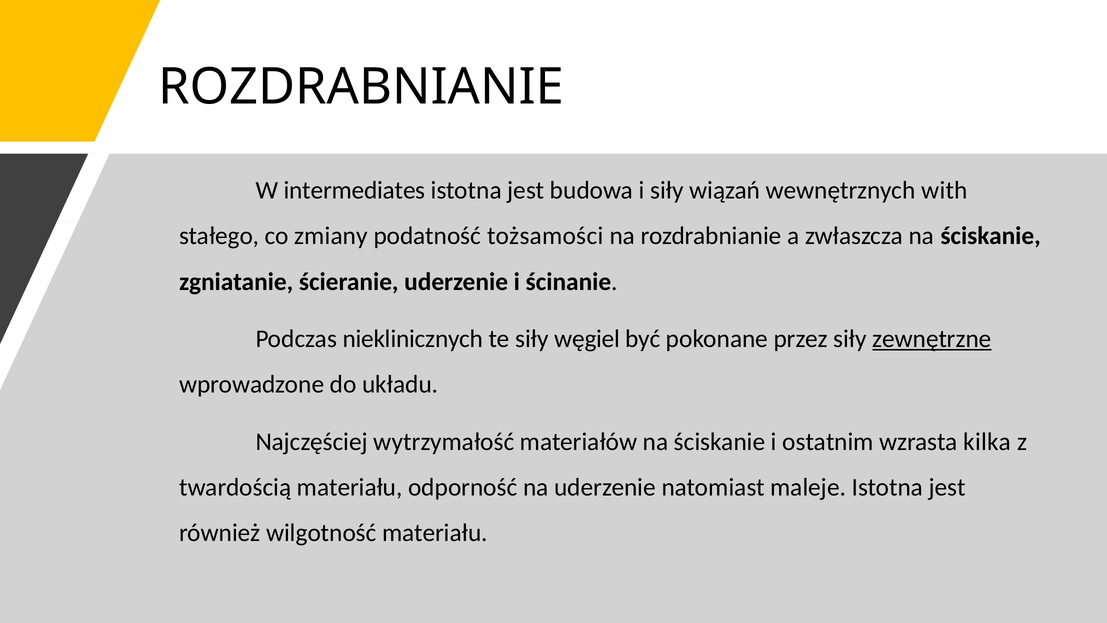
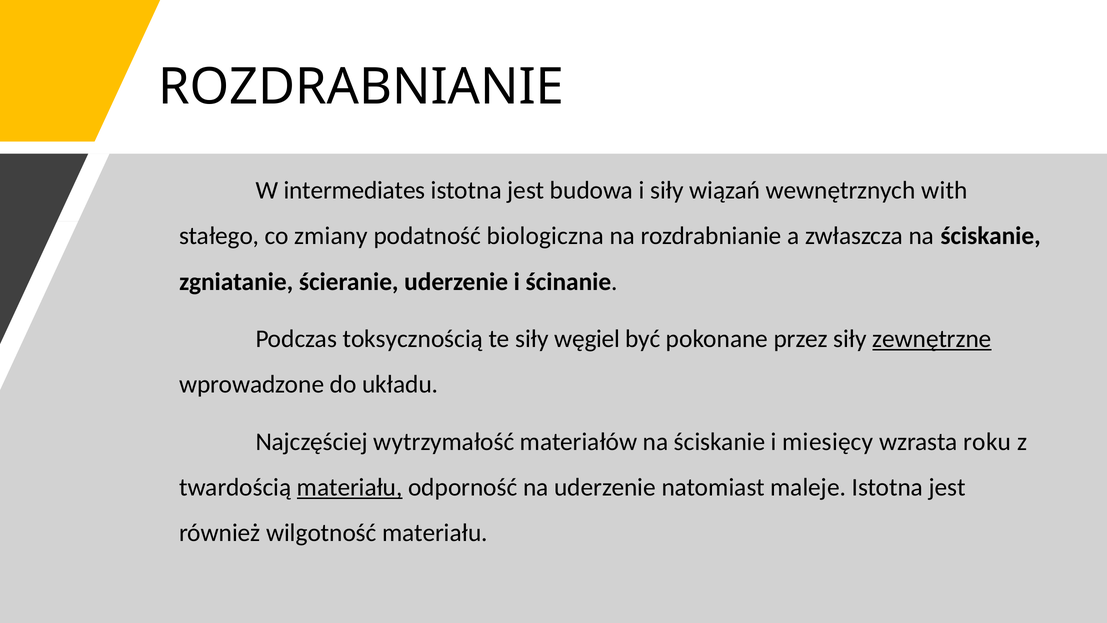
tożsamości: tożsamości -> biologiczna
nieklinicznych: nieklinicznych -> toksycznością
ostatnim: ostatnim -> miesięcy
kilka: kilka -> roku
materiału at (350, 487) underline: none -> present
